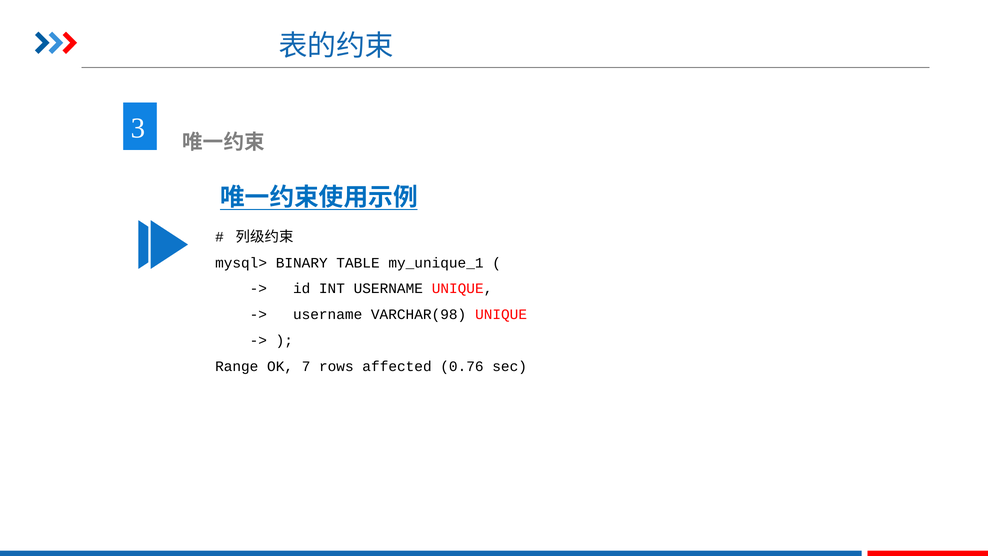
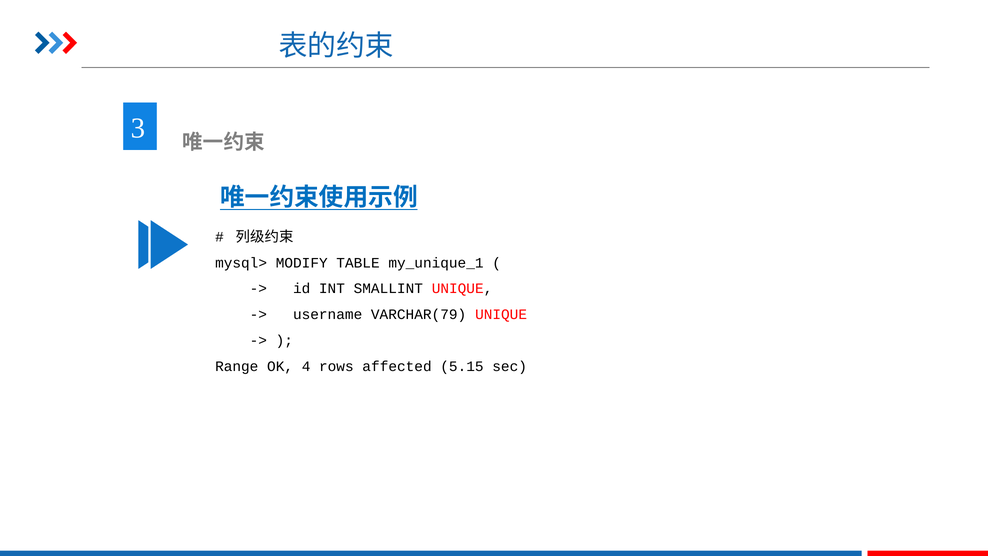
BINARY: BINARY -> MODIFY
INT USERNAME: USERNAME -> SMALLINT
VARCHAR(98: VARCHAR(98 -> VARCHAR(79
7: 7 -> 4
0.76: 0.76 -> 5.15
